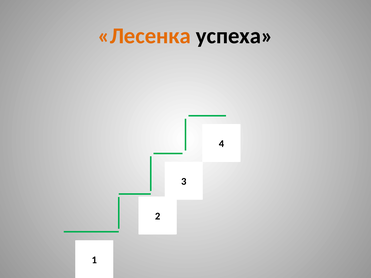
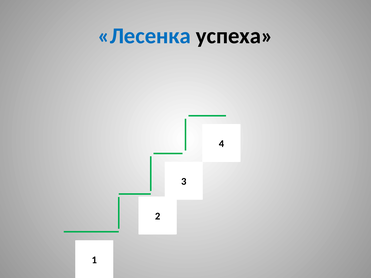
Лесенка colour: orange -> blue
